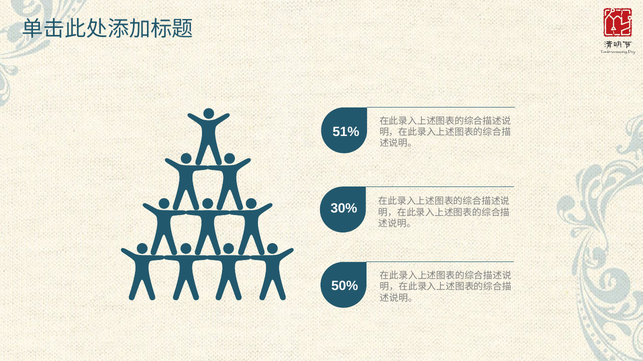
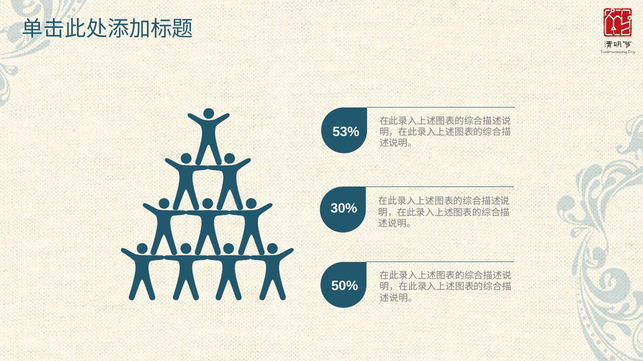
51%: 51% -> 53%
